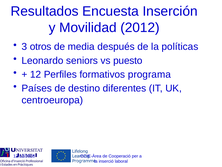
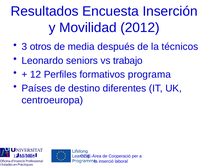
políticas: políticas -> técnicos
puesto: puesto -> trabajo
